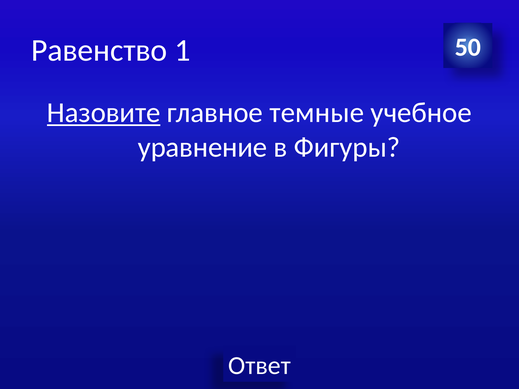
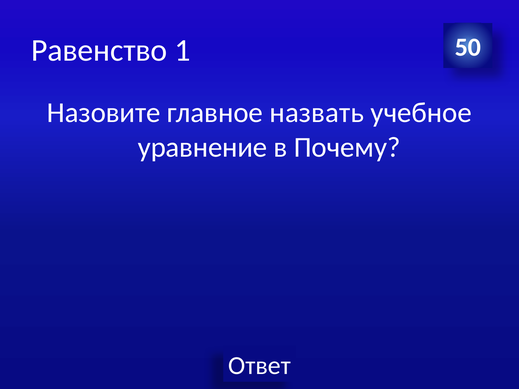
Назовите underline: present -> none
темные: темные -> назвать
Фигуры: Фигуры -> Почему
